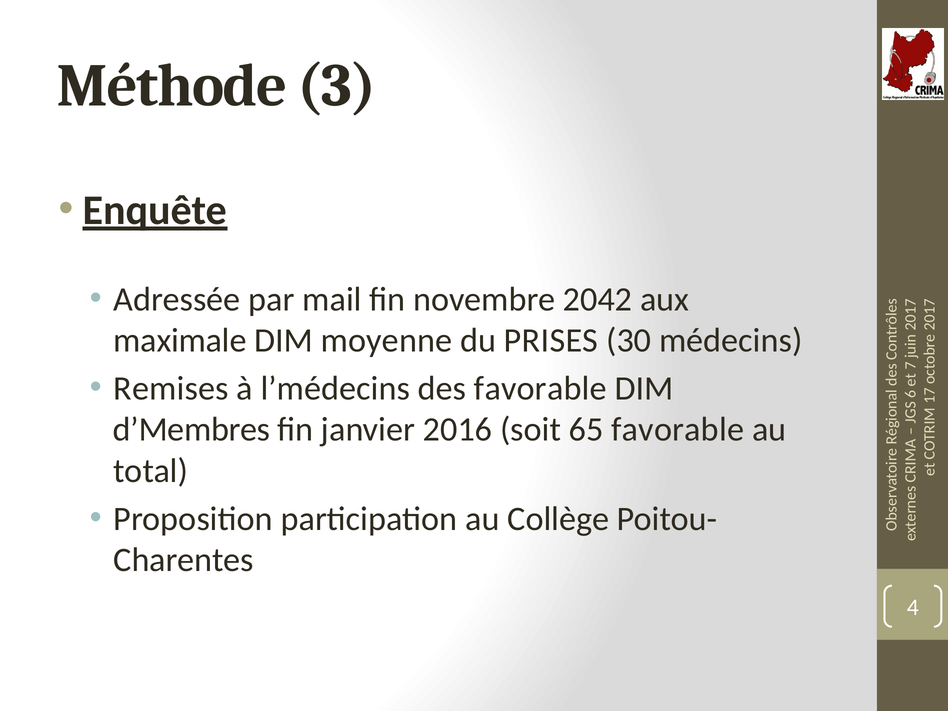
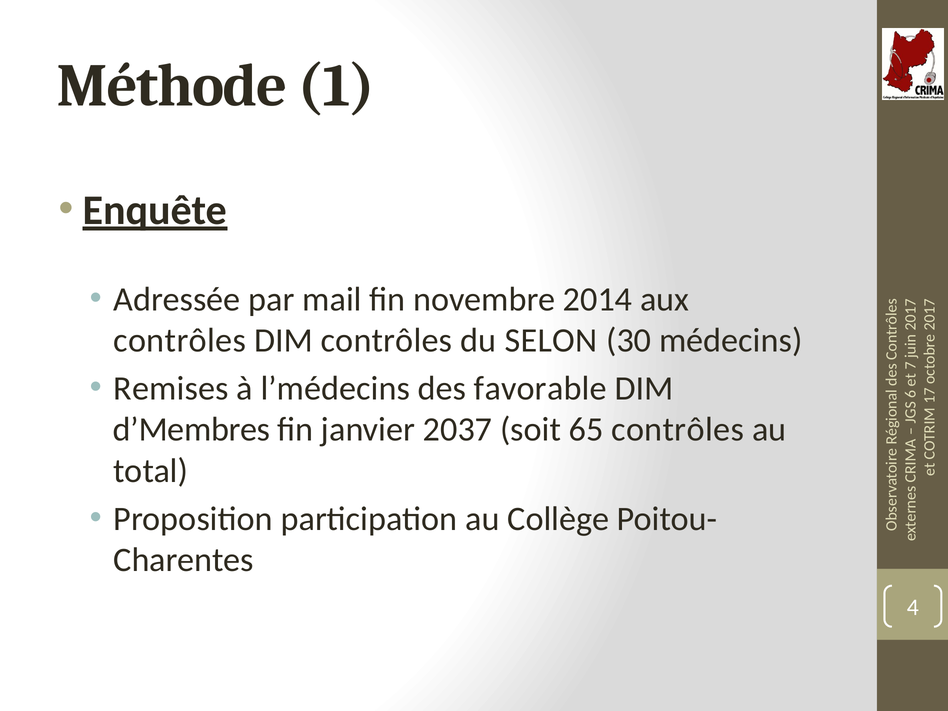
Méthode 3: 3 -> 1
2042: 2042 -> 2014
maximale at (180, 340): maximale -> contrôles
DIM moyenne: moyenne -> contrôles
PRISES: PRISES -> SELON
2016: 2016 -> 2037
65 favorable: favorable -> contrôles
